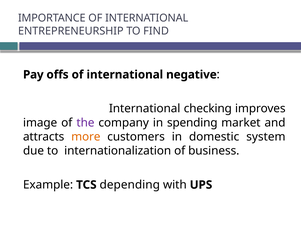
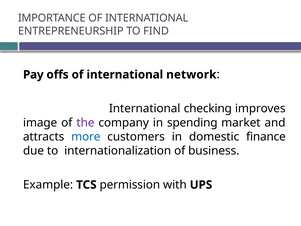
negative: negative -> network
more colour: orange -> blue
system: system -> finance
depending: depending -> permission
